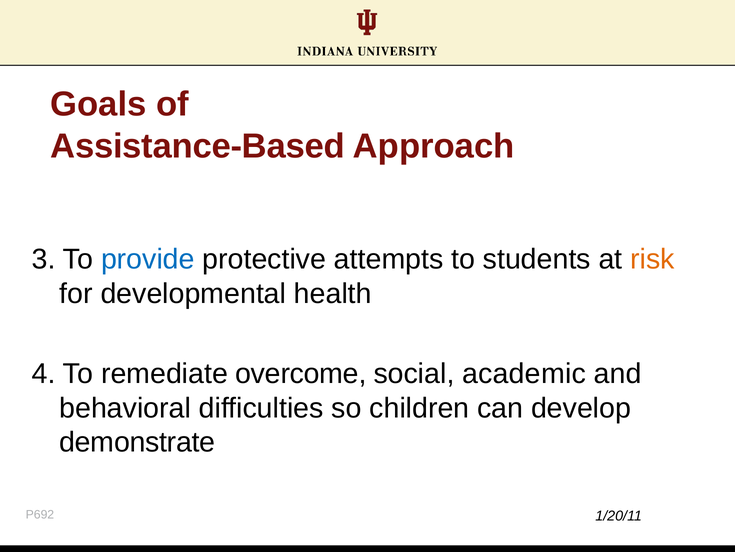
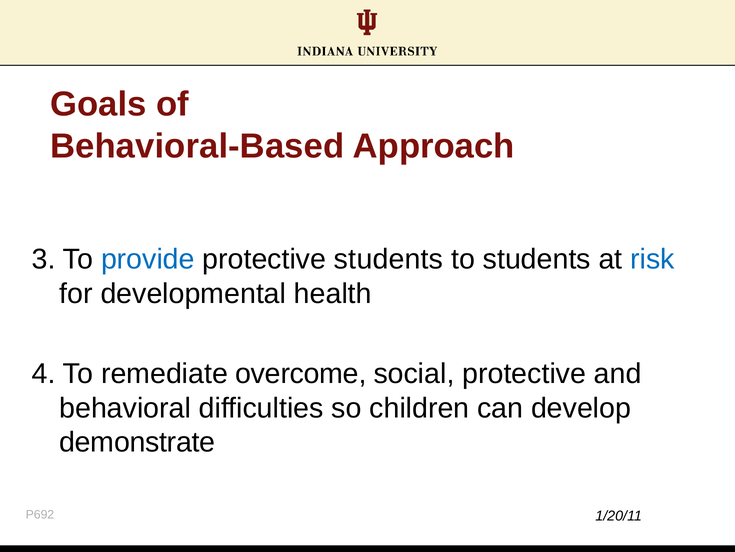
Assistance-Based: Assistance-Based -> Behavioral-Based
protective attempts: attempts -> students
risk colour: orange -> blue
social academic: academic -> protective
